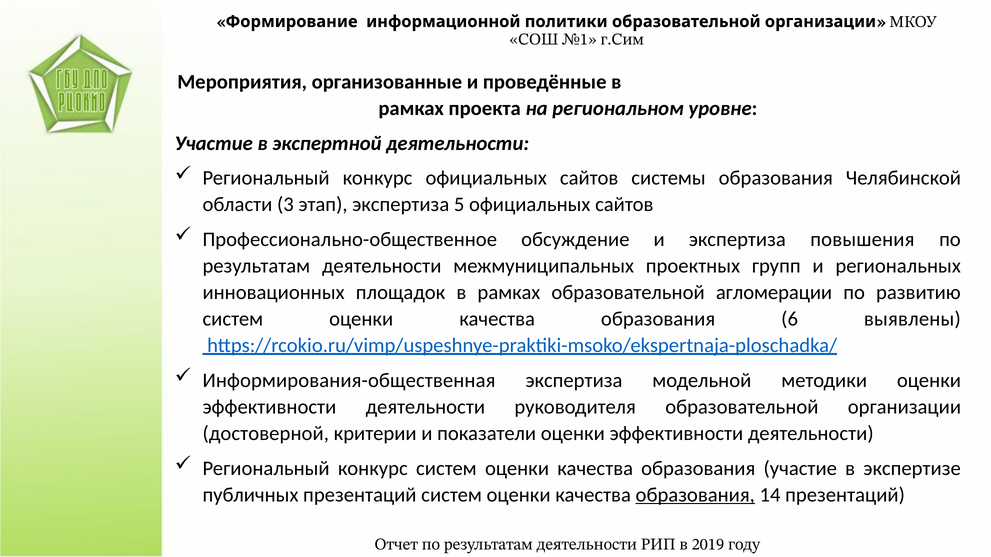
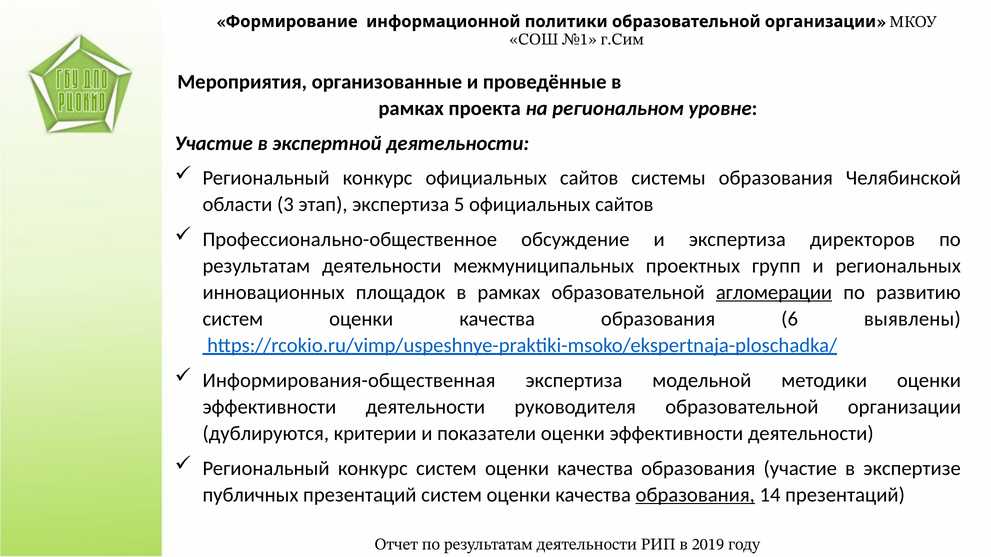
повышения: повышения -> директоров
агломерации underline: none -> present
достоверной: достоверной -> дублируются
